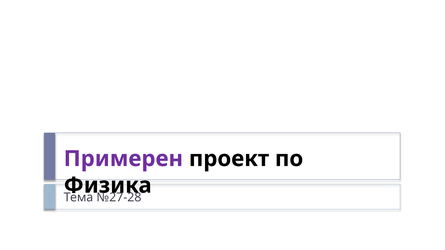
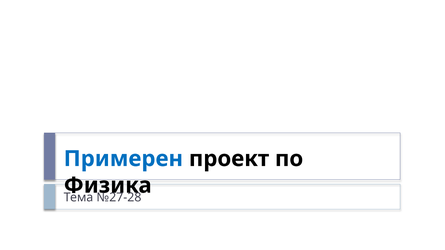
Примерен colour: purple -> blue
